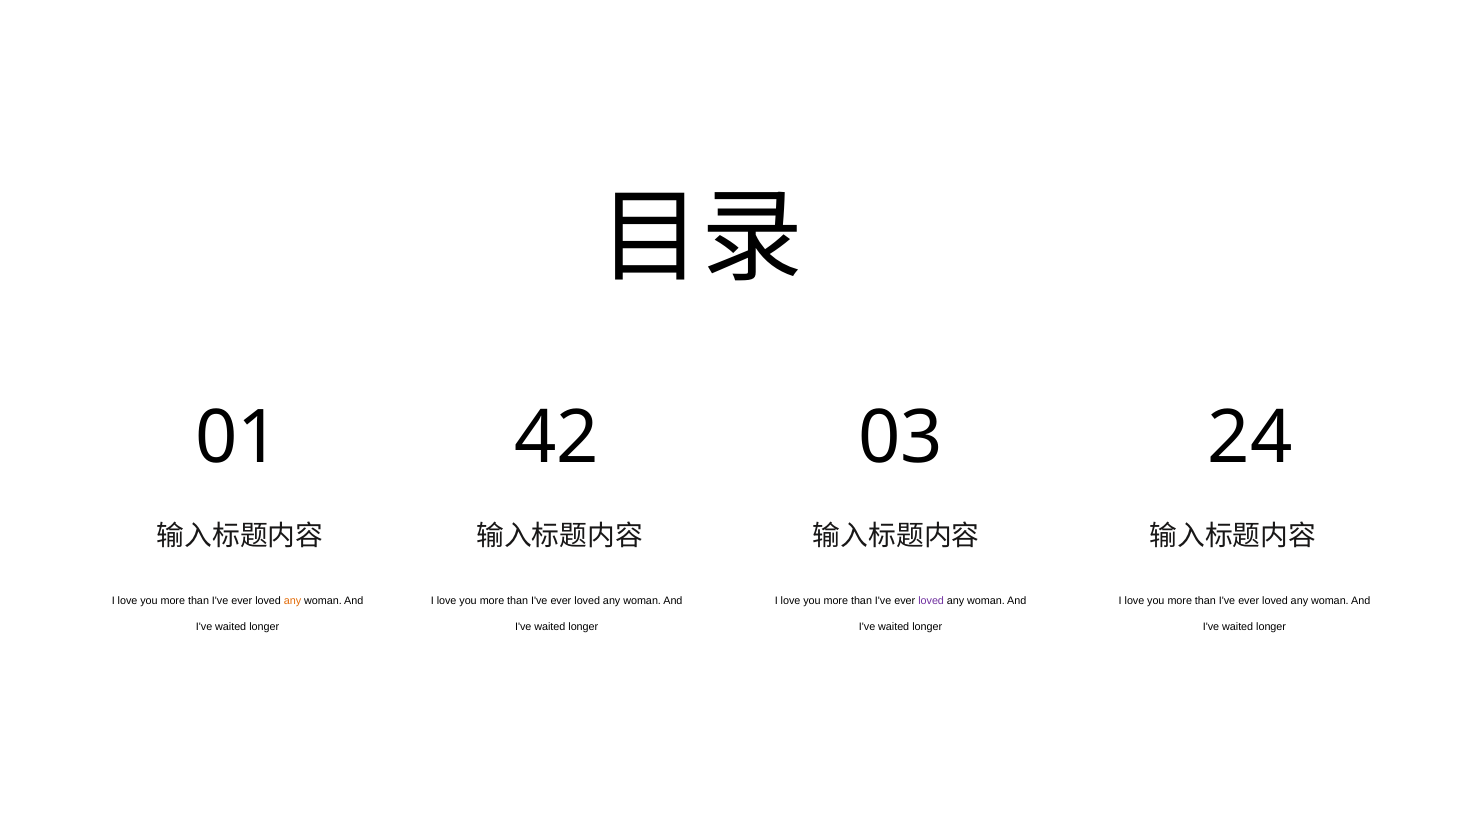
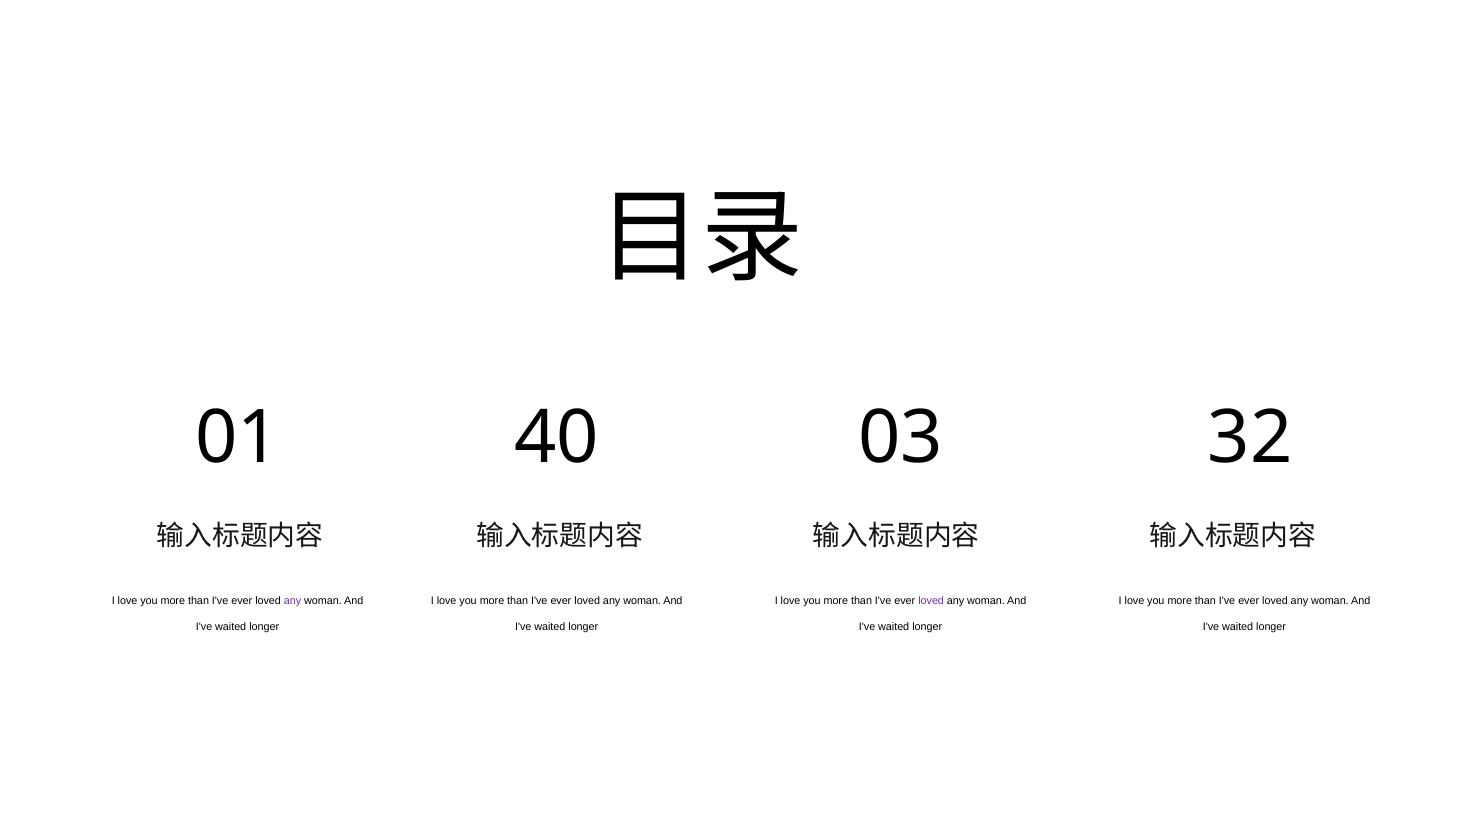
42: 42 -> 40
24: 24 -> 32
any at (293, 601) colour: orange -> purple
